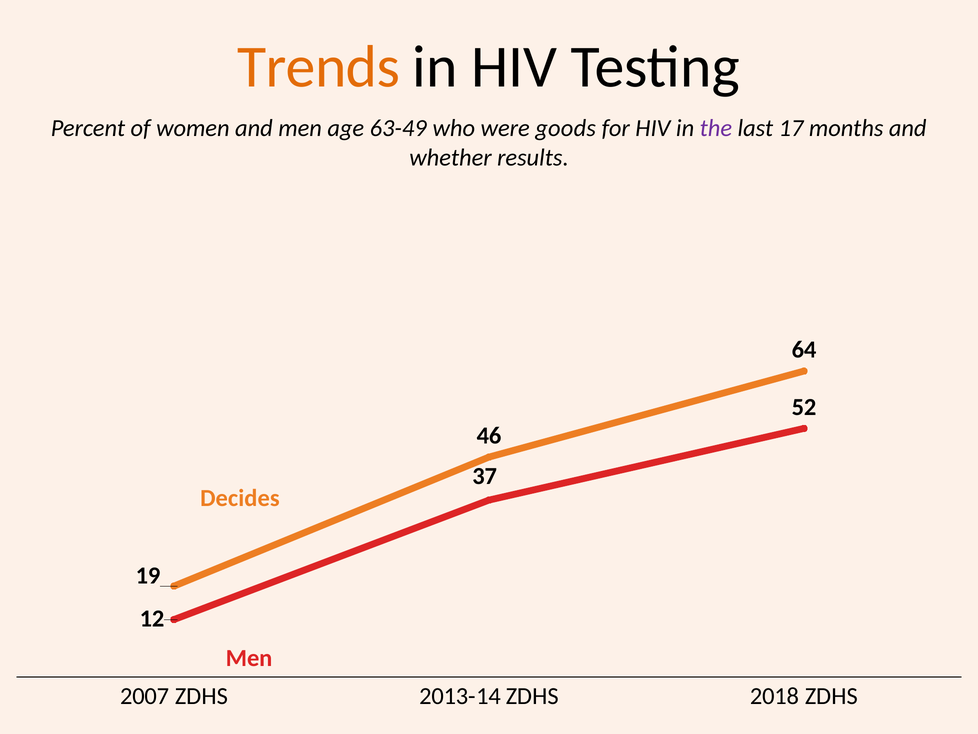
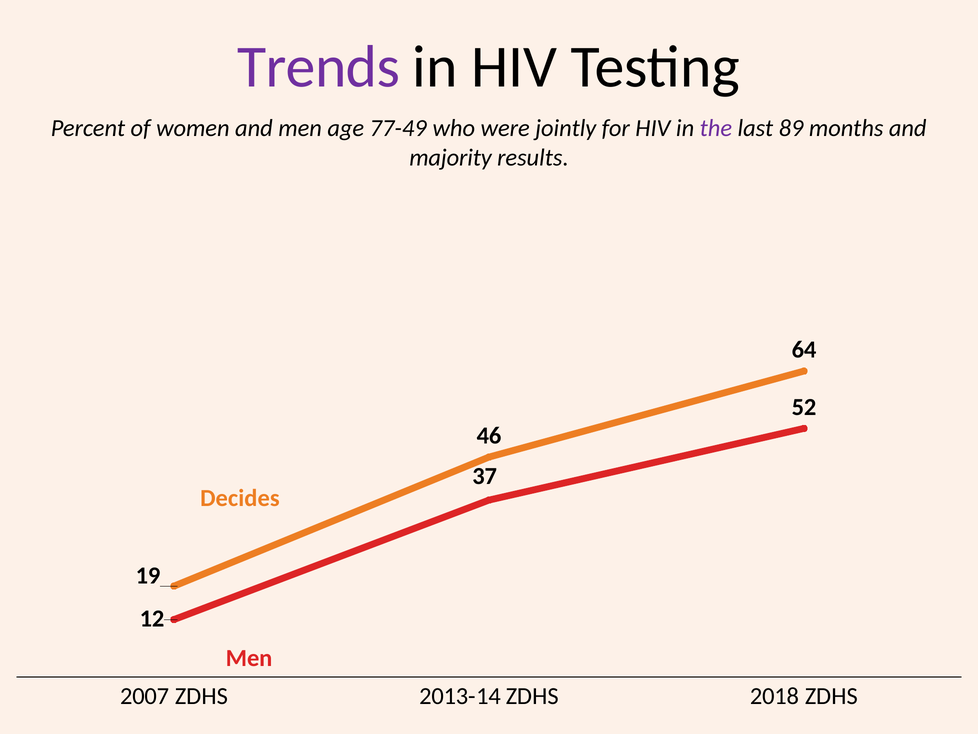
Trends colour: orange -> purple
63-49: 63-49 -> 77-49
goods: goods -> jointly
17: 17 -> 89
whether: whether -> majority
